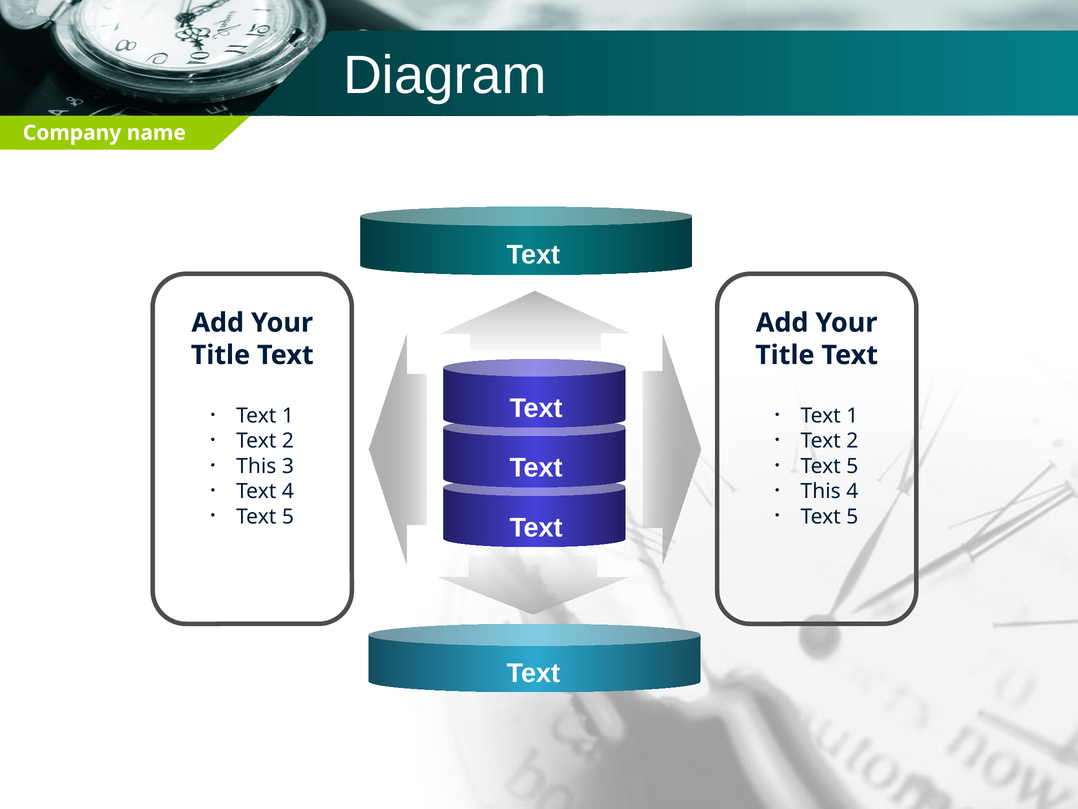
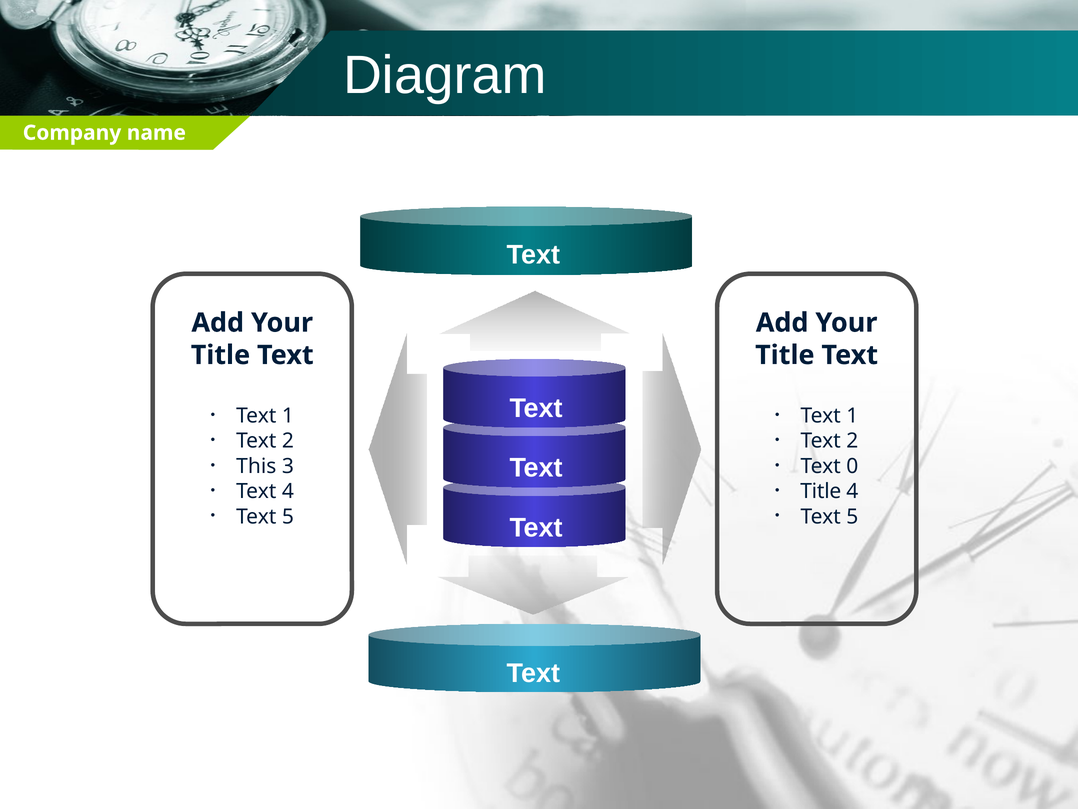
5 at (852, 466): 5 -> 0
This at (821, 491): This -> Title
